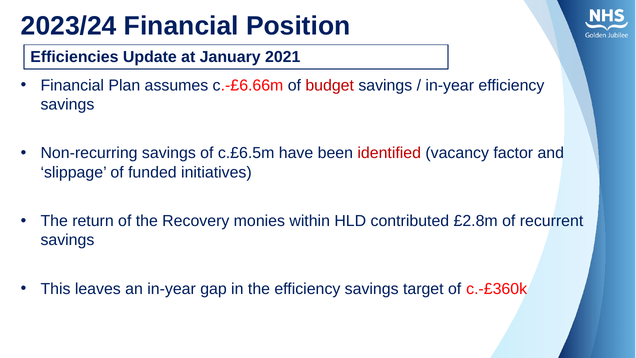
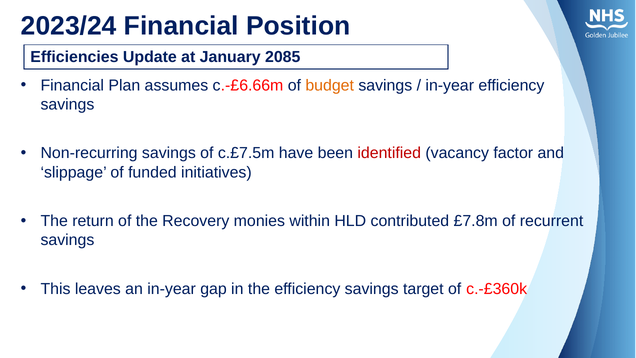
2021: 2021 -> 2085
budget colour: red -> orange
c.£6.5m: c.£6.5m -> c.£7.5m
£2.8m: £2.8m -> £7.8m
